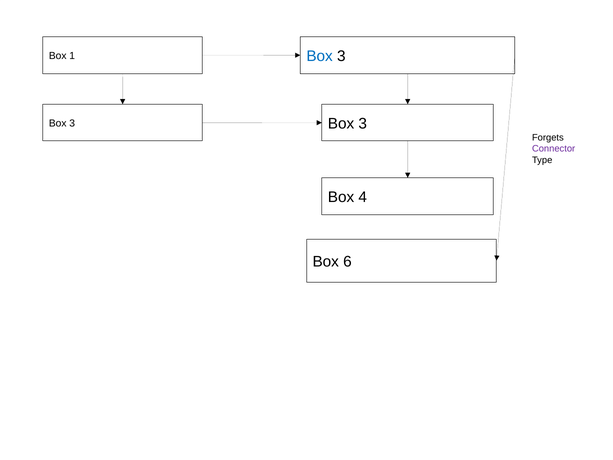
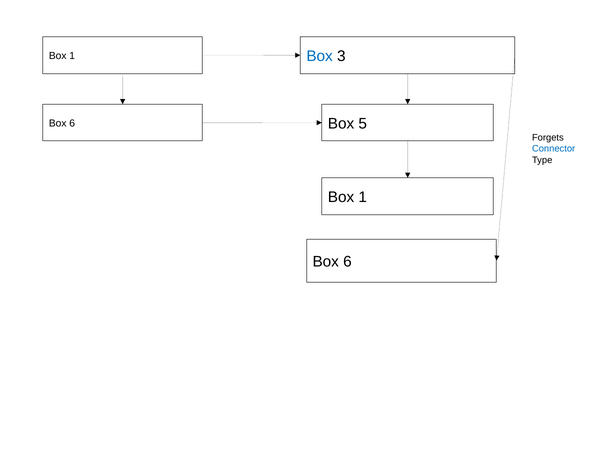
3 at (363, 124): 3 -> 5
3 at (72, 123): 3 -> 6
Connector colour: purple -> blue
4 at (363, 197): 4 -> 1
